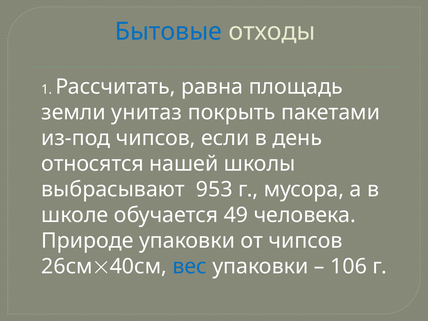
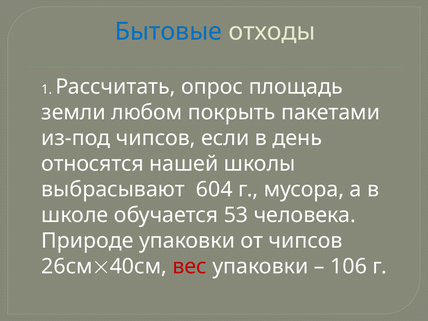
равна: равна -> опрос
унитаз: унитаз -> любом
953: 953 -> 604
49: 49 -> 53
вес colour: blue -> red
